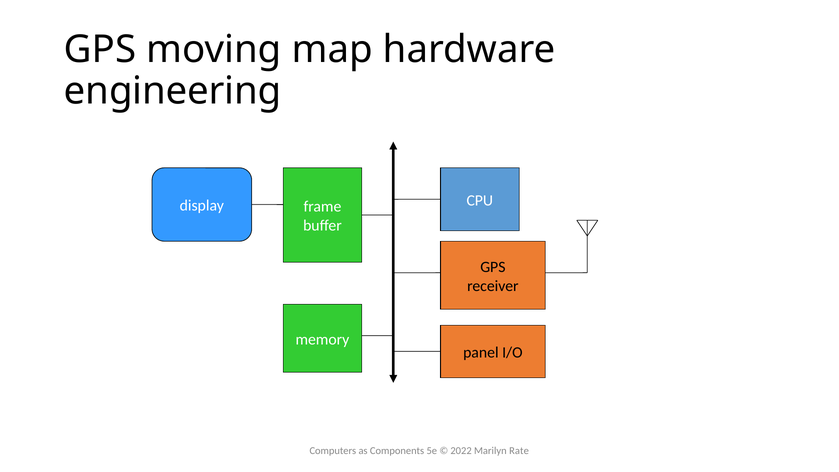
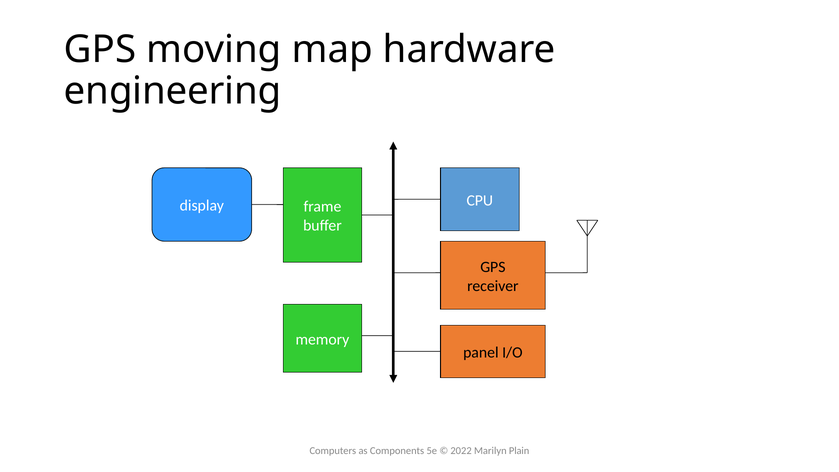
Rate: Rate -> Plain
